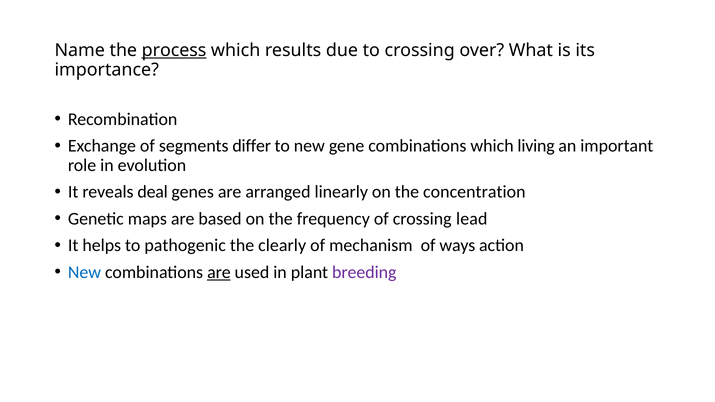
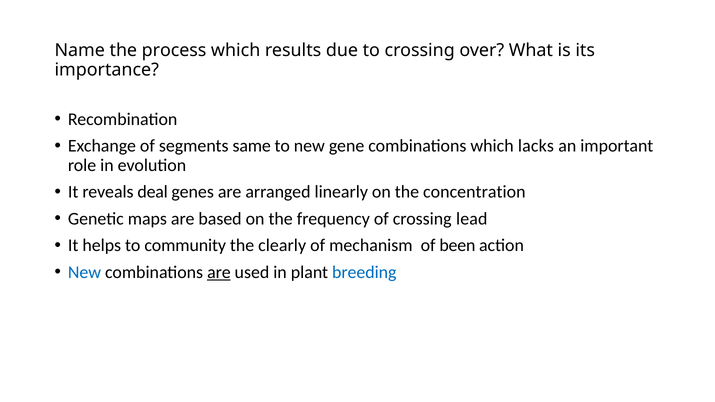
process underline: present -> none
differ: differ -> same
living: living -> lacks
pathogenic: pathogenic -> community
ways: ways -> been
breeding colour: purple -> blue
